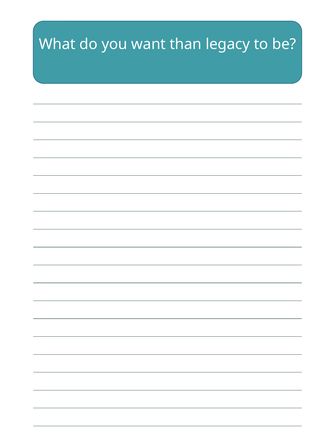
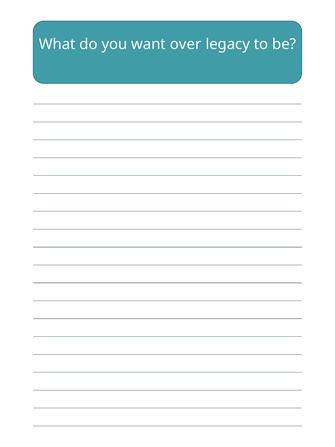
than: than -> over
